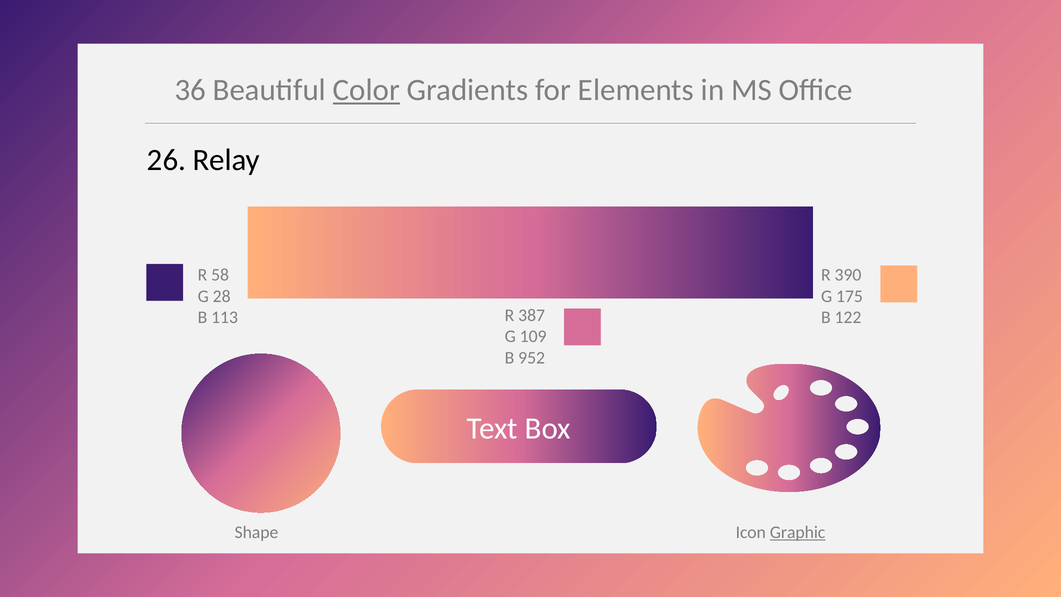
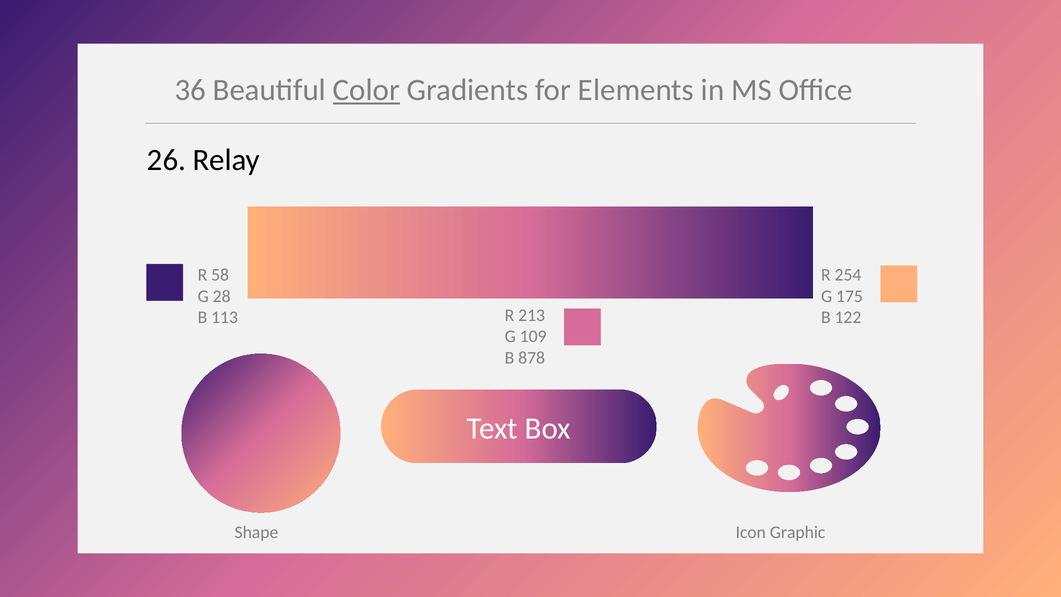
390: 390 -> 254
387: 387 -> 213
952: 952 -> 878
Graphic underline: present -> none
